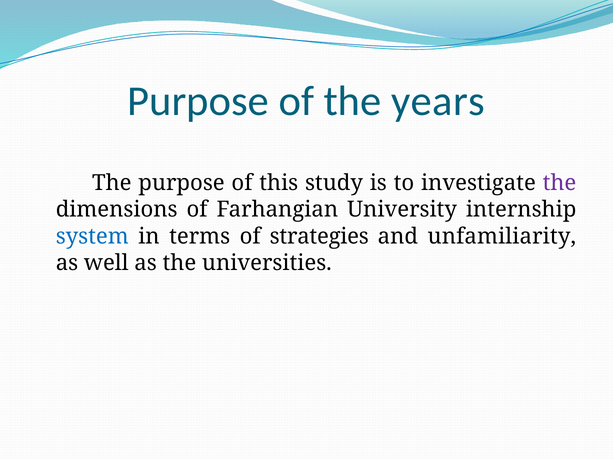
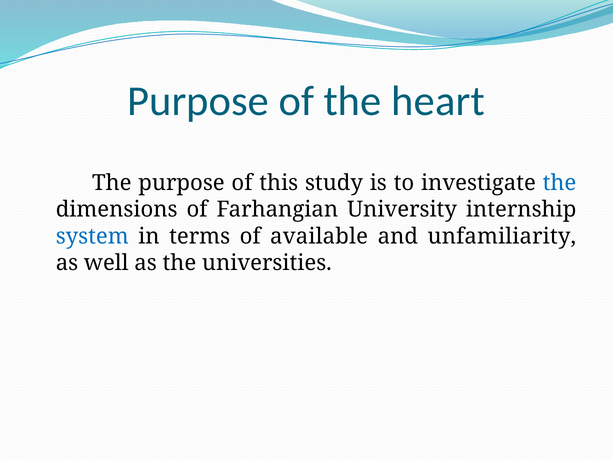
years: years -> heart
the at (559, 183) colour: purple -> blue
strategies: strategies -> available
